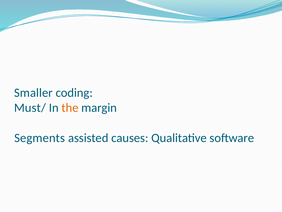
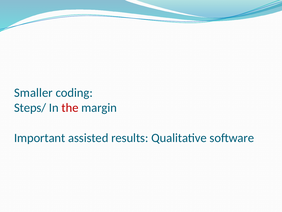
Must/: Must/ -> Steps/
the colour: orange -> red
Segments: Segments -> Important
causes: causes -> results
